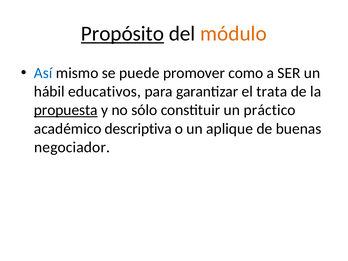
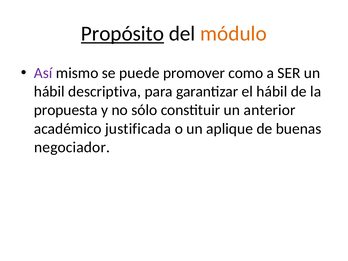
Así colour: blue -> purple
educativos: educativos -> descriptiva
el trata: trata -> hábil
propuesta underline: present -> none
práctico: práctico -> anterior
descriptiva: descriptiva -> justificada
